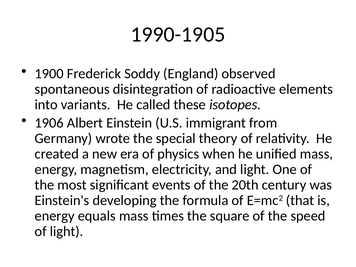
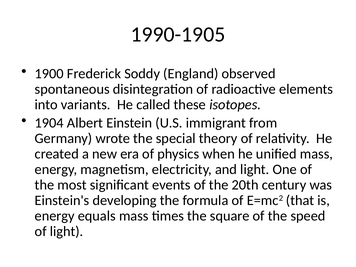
1906: 1906 -> 1904
